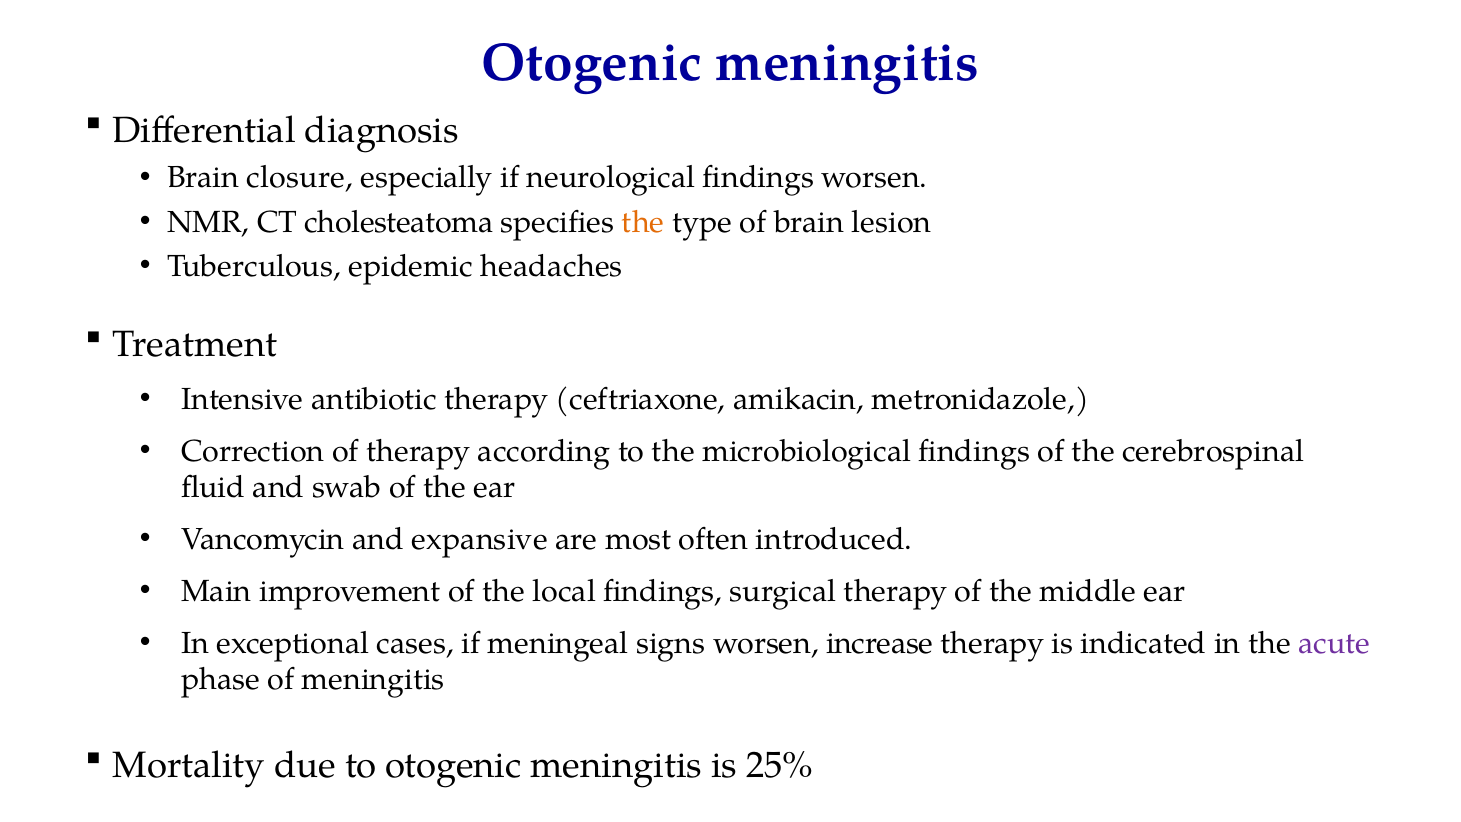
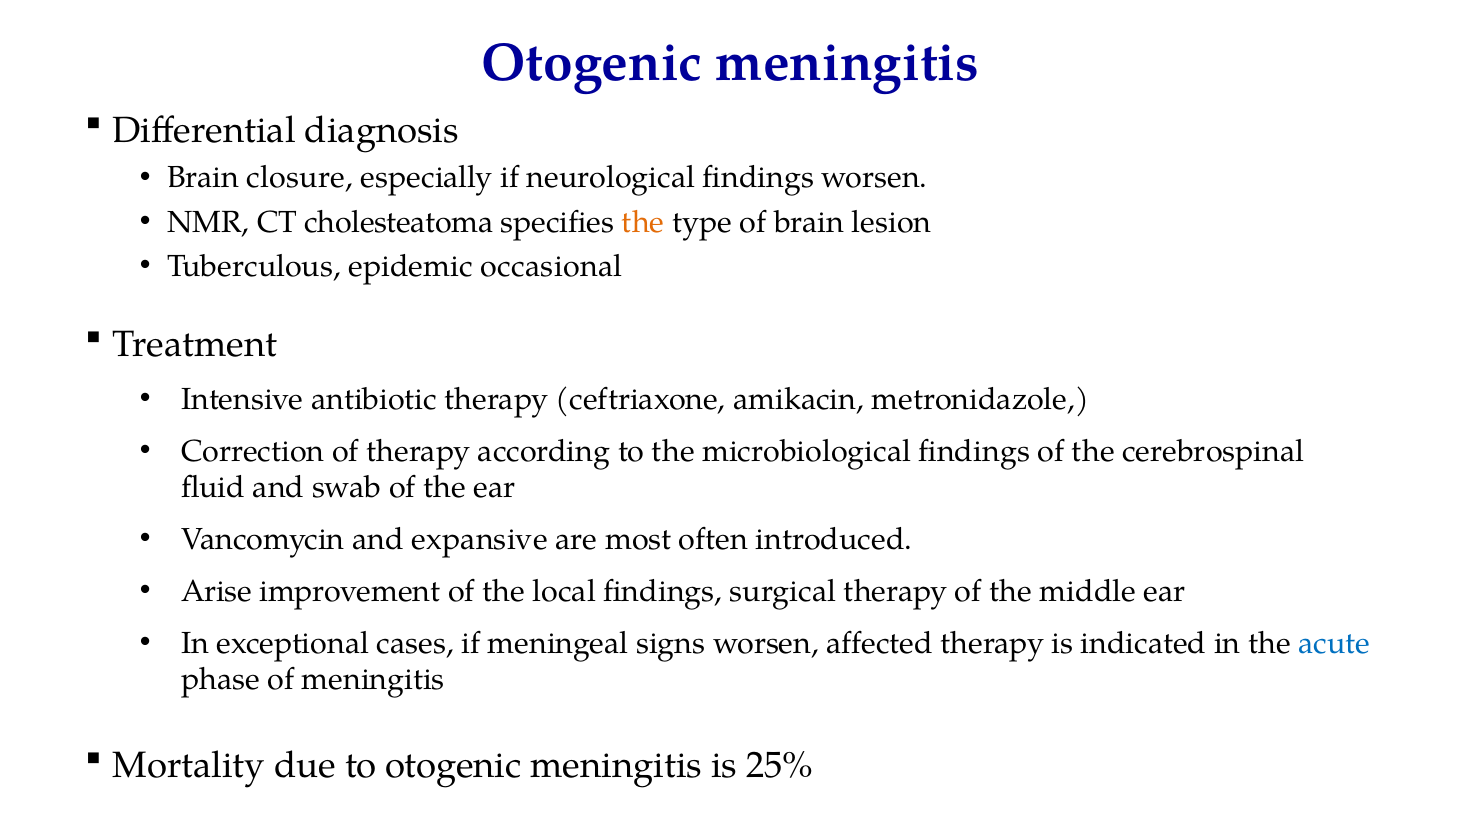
headaches: headaches -> occasional
Main: Main -> Arise
increase: increase -> affected
acute colour: purple -> blue
